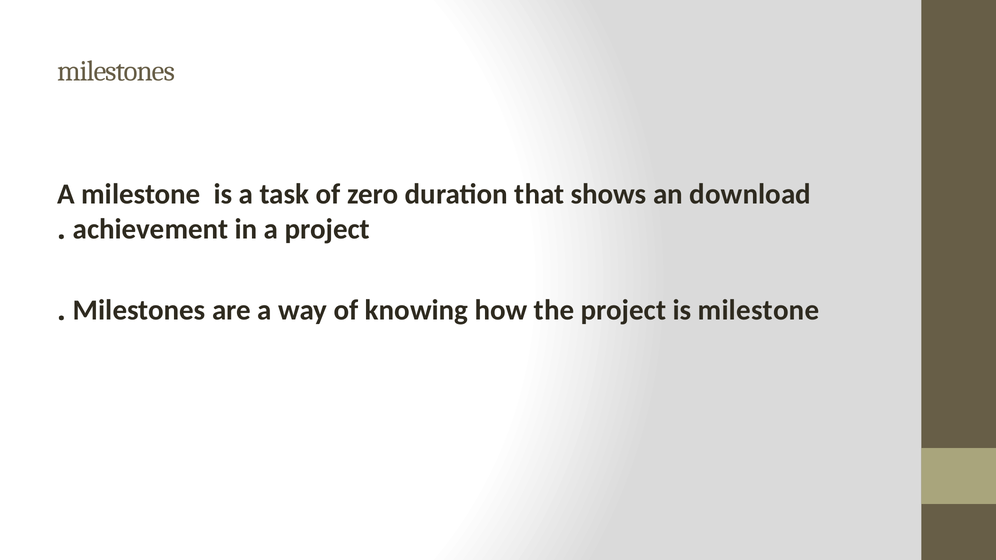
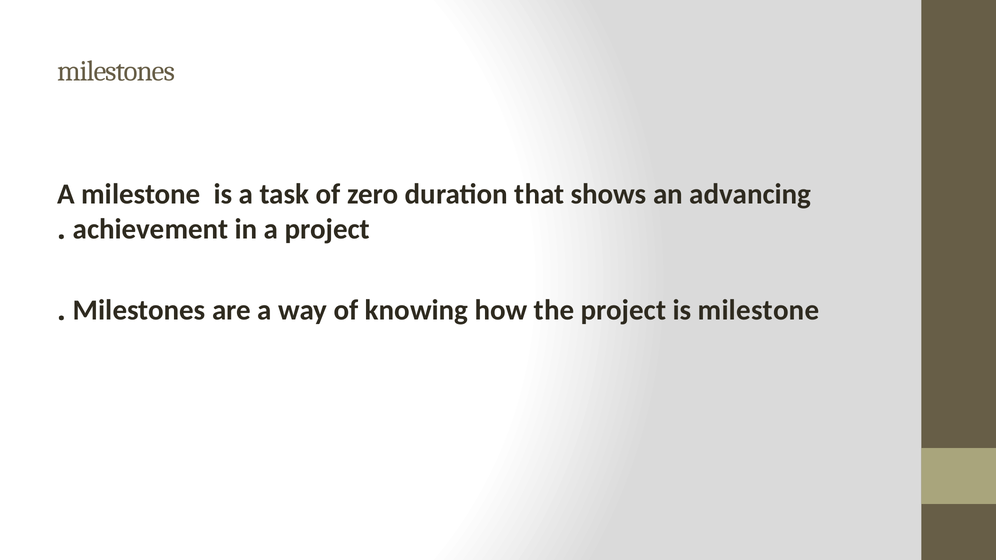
download: download -> advancing
